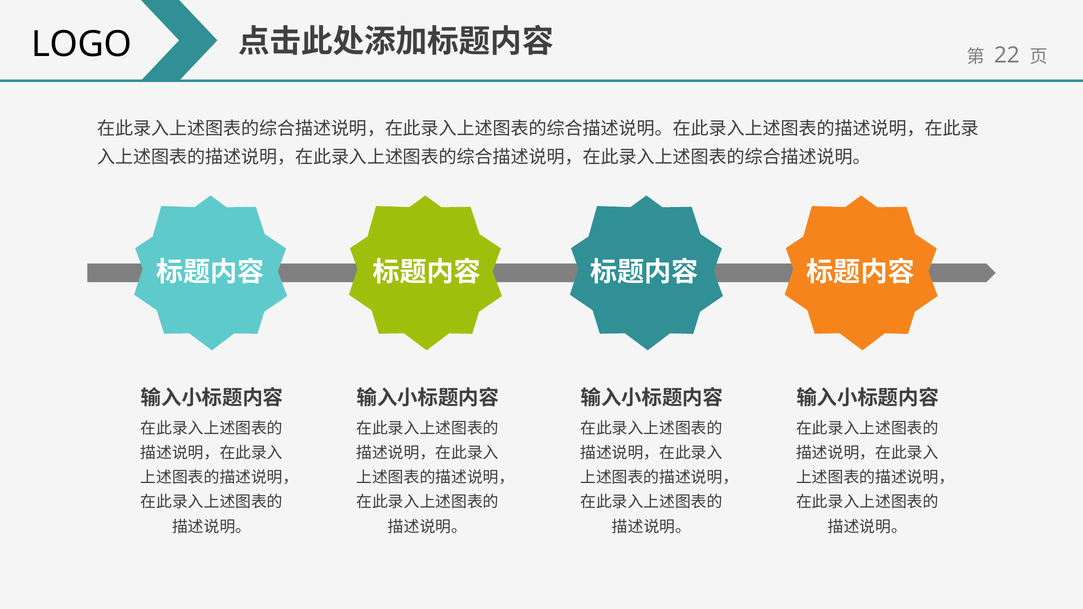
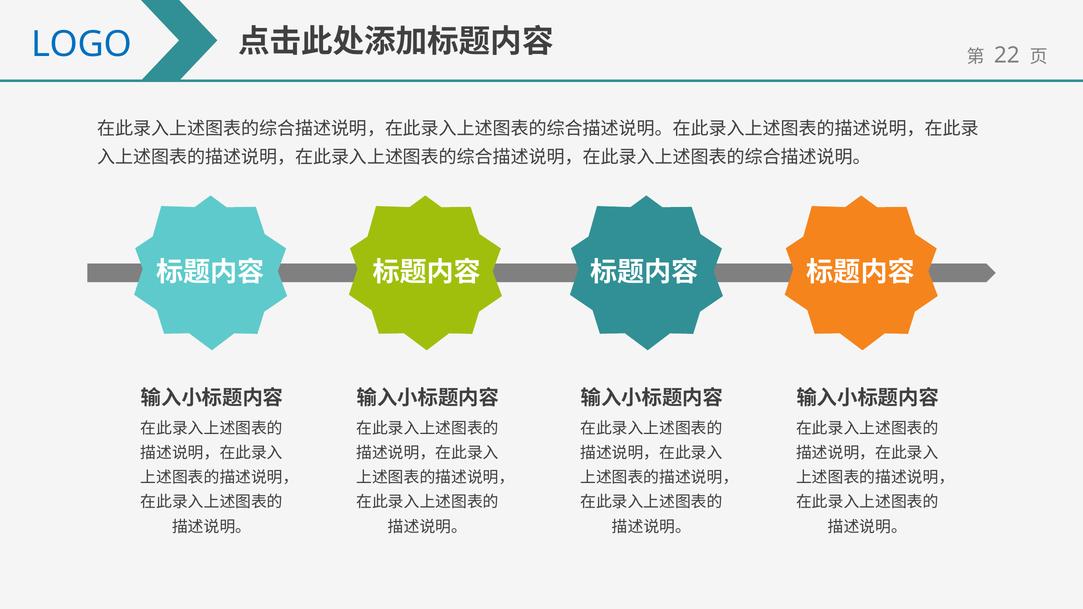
LOGO colour: black -> blue
